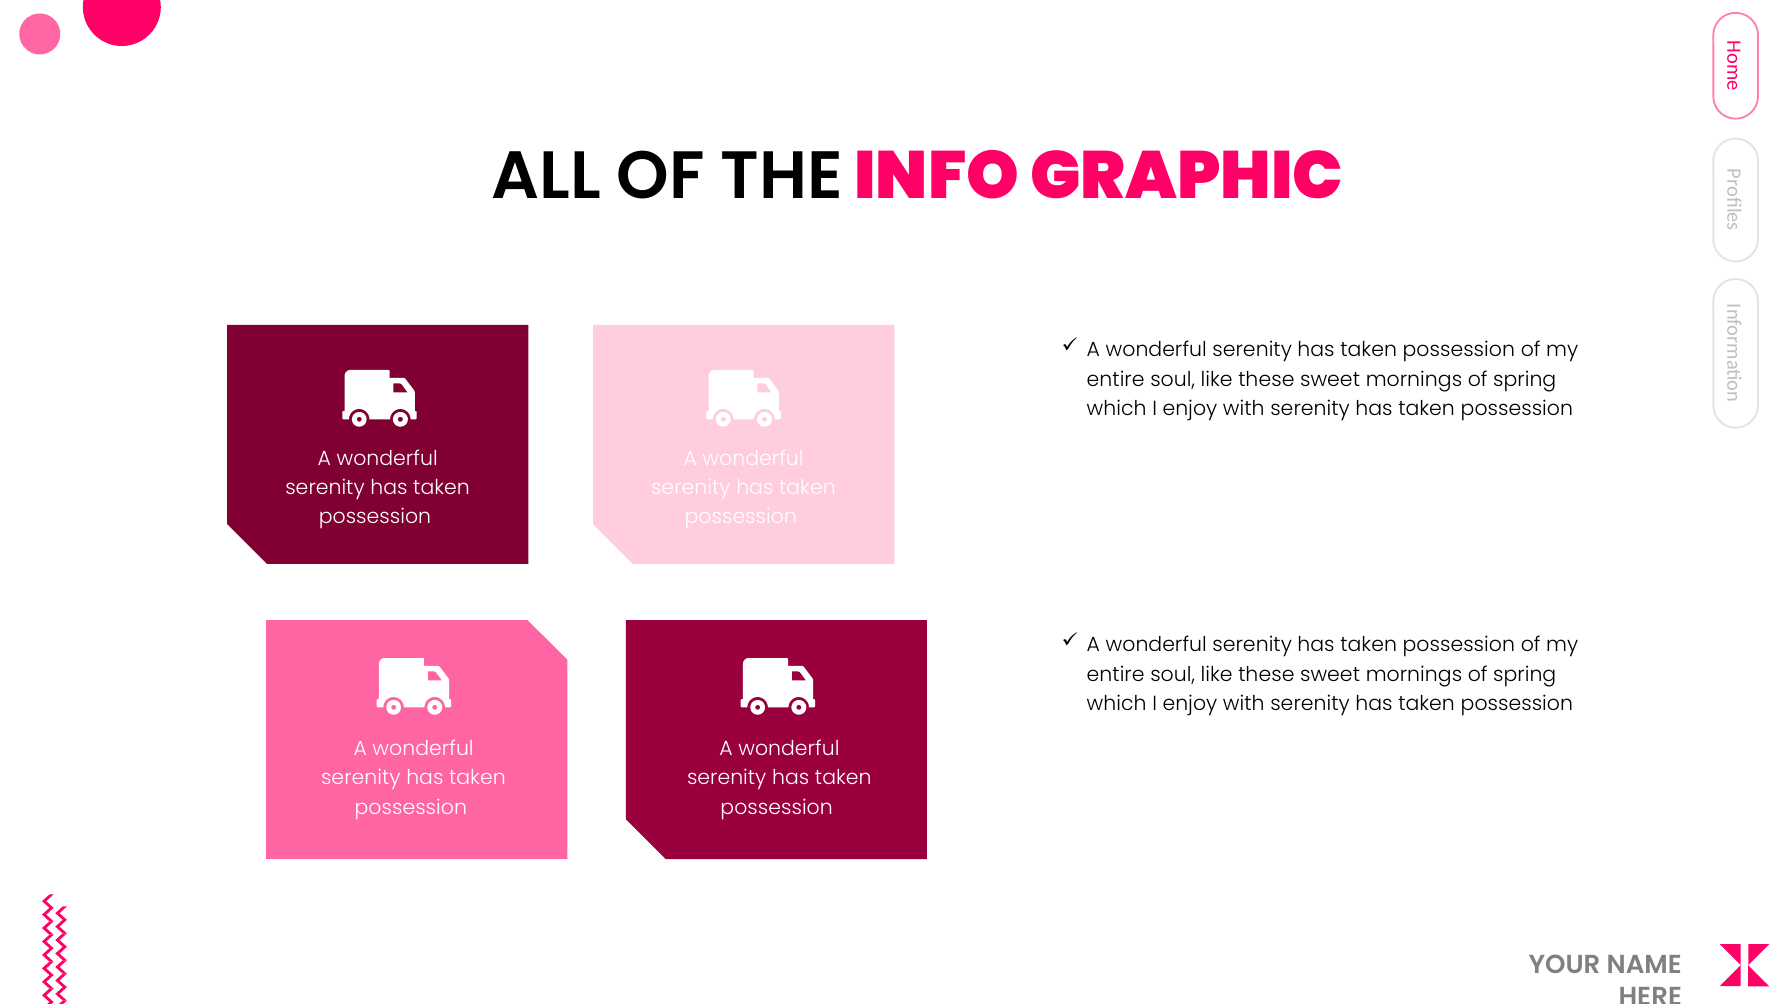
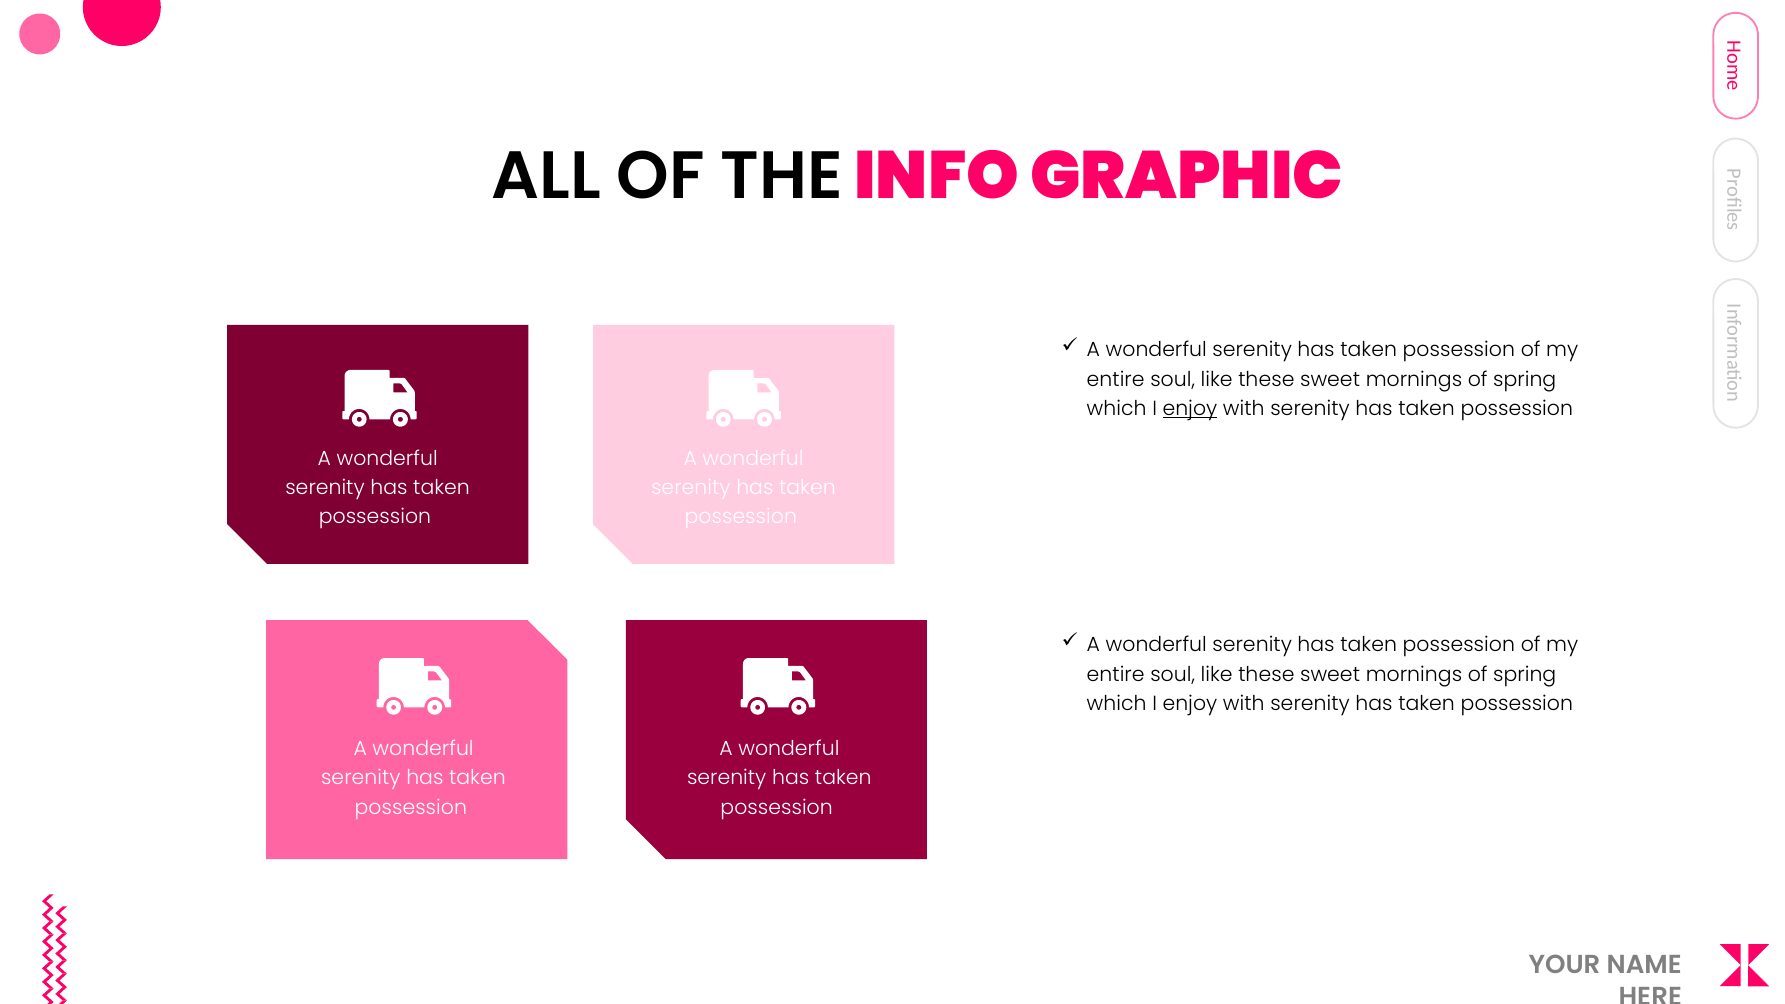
enjoy at (1190, 409) underline: none -> present
